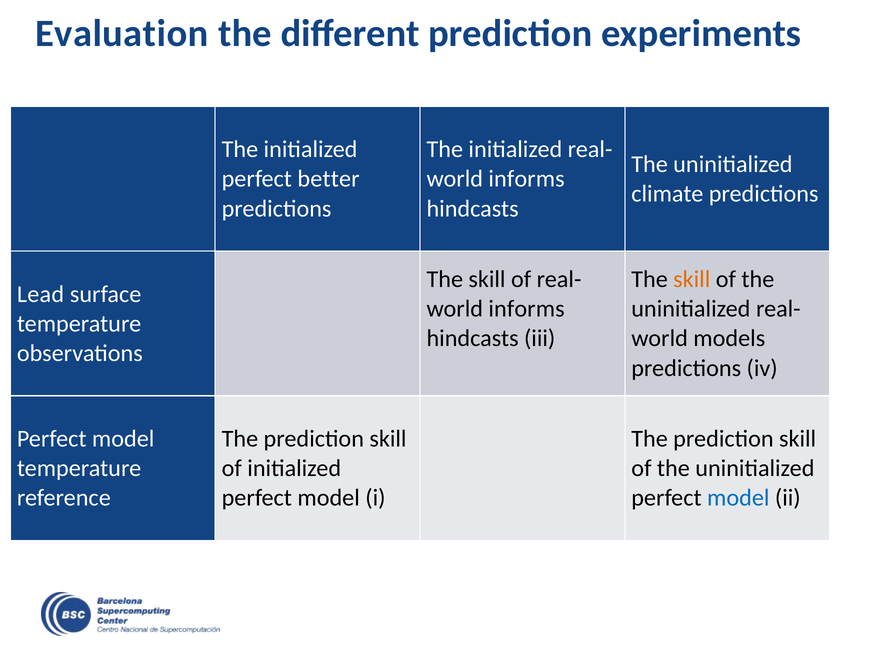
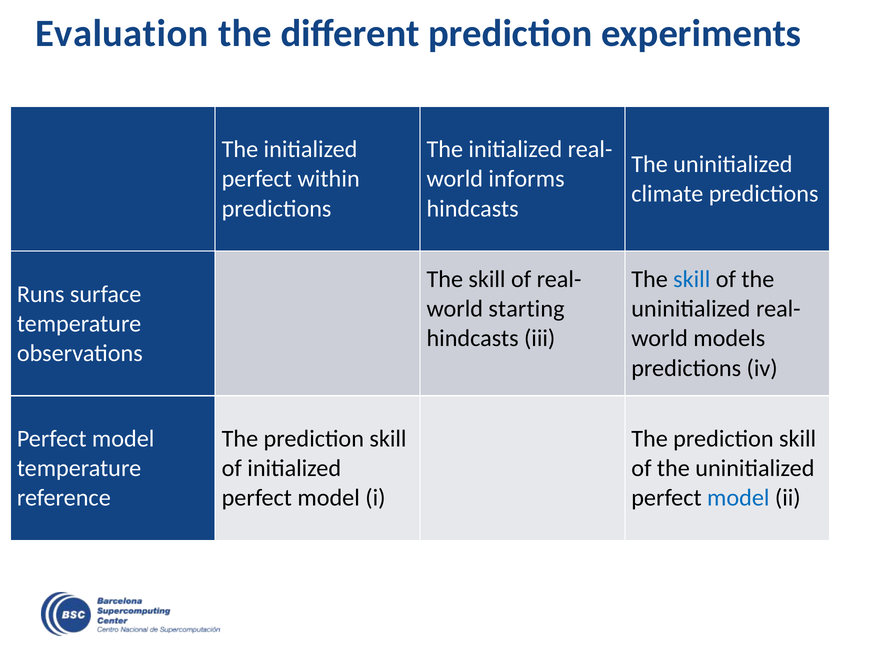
better: better -> within
skill at (692, 280) colour: orange -> blue
Lead: Lead -> Runs
informs at (527, 309): informs -> starting
